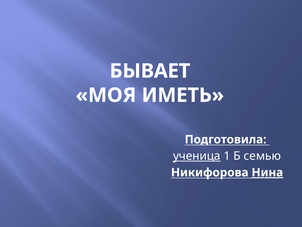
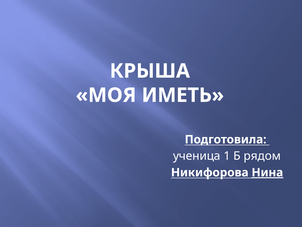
БЫВАЕТ: БЫВАЕТ -> КРЫША
ученица underline: present -> none
семью: семью -> рядом
